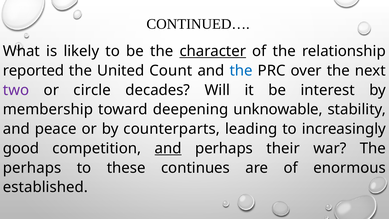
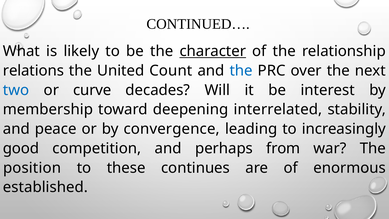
reported: reported -> relations
two colour: purple -> blue
circle: circle -> curve
unknowable: unknowable -> interrelated
counterparts: counterparts -> convergence
and at (168, 148) underline: present -> none
their: their -> from
perhaps at (32, 168): perhaps -> position
